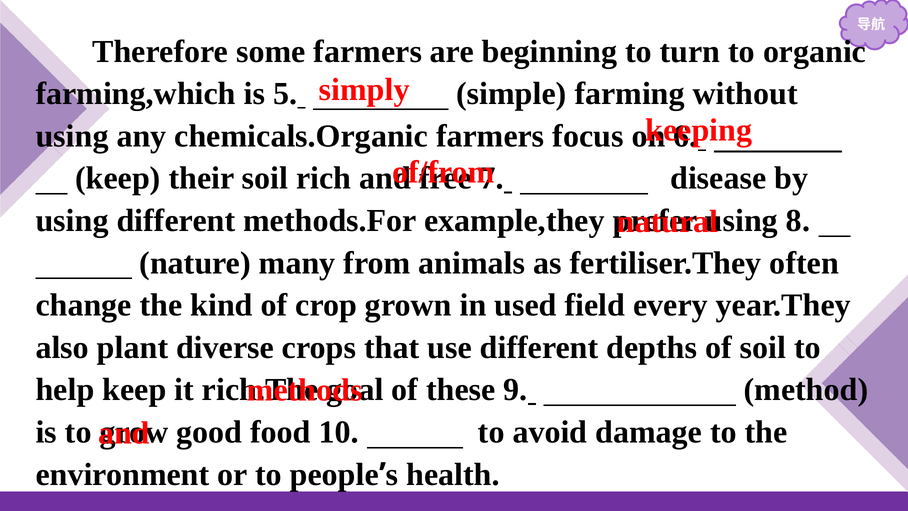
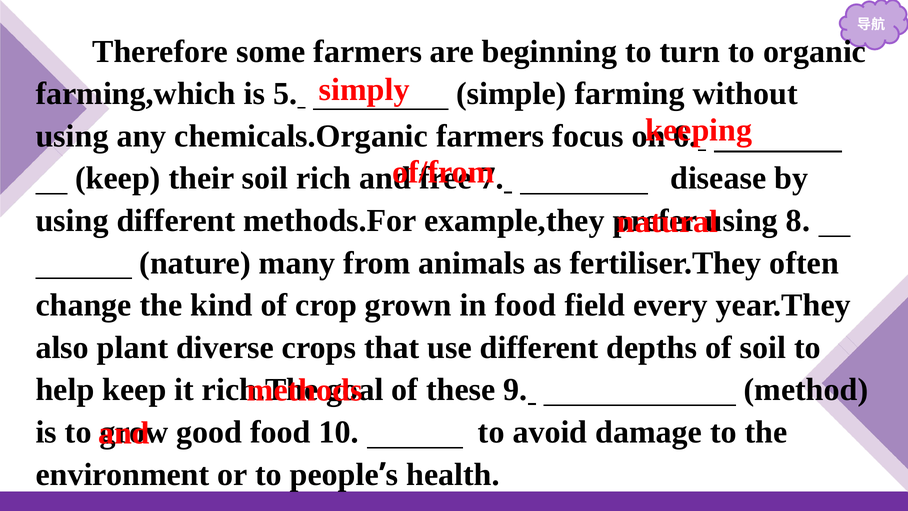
in used: used -> food
